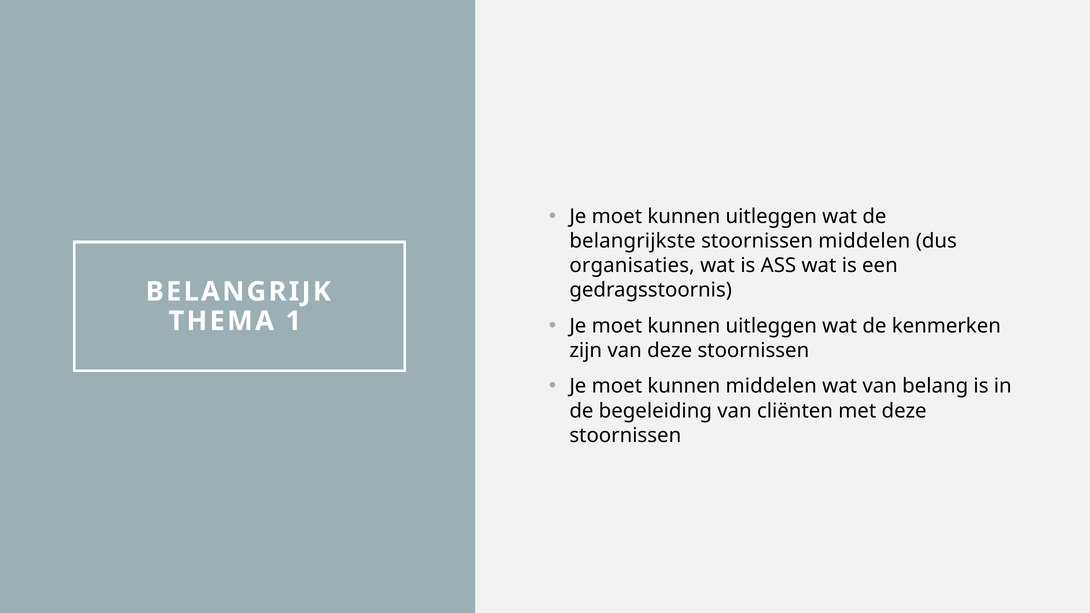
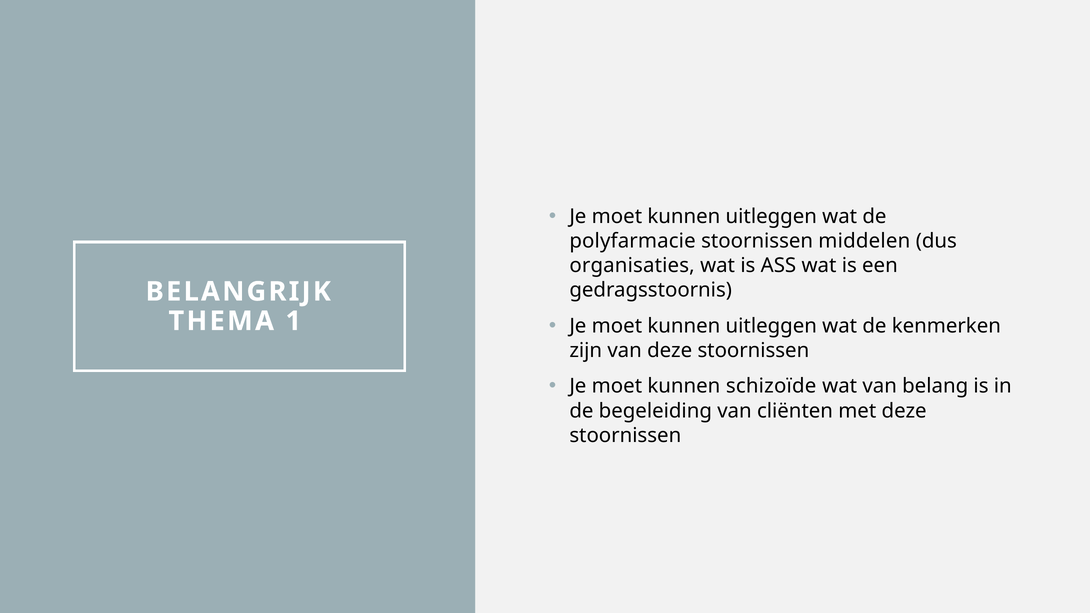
belangrijkste: belangrijkste -> polyfarmacie
kunnen middelen: middelen -> schizoïde
